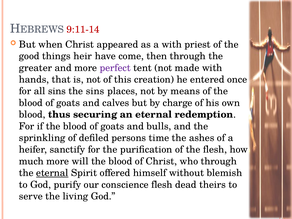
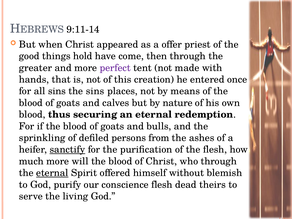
9:11-14 colour: red -> black
a with: with -> offer
heir: heir -> hold
charge: charge -> nature
time: time -> from
sanctify underline: none -> present
